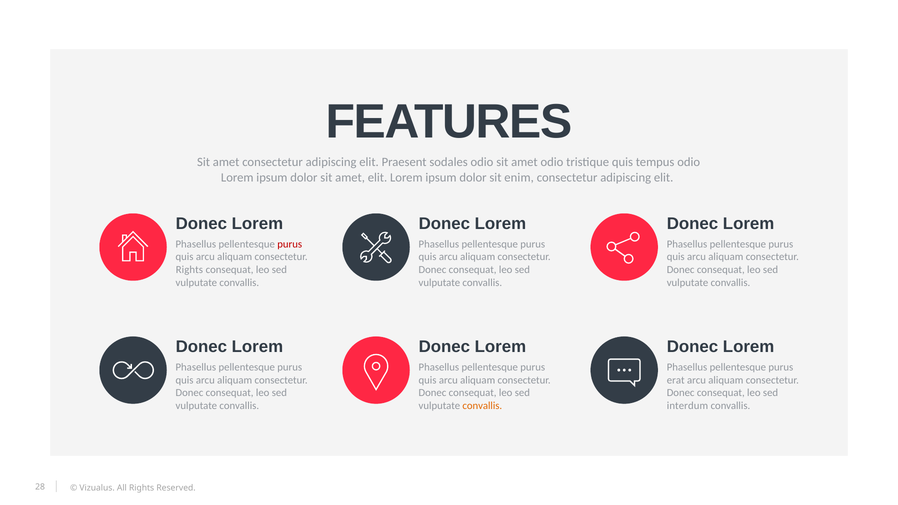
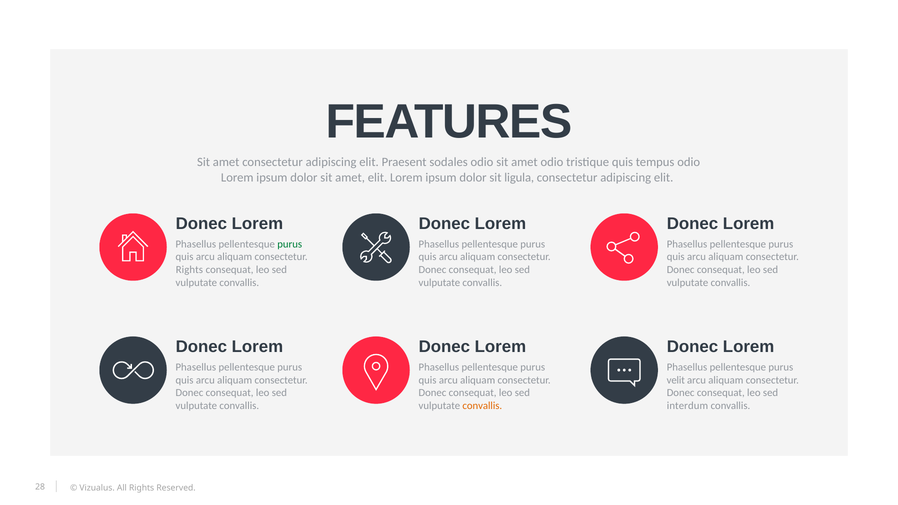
enim: enim -> ligula
purus at (290, 244) colour: red -> green
erat: erat -> velit
